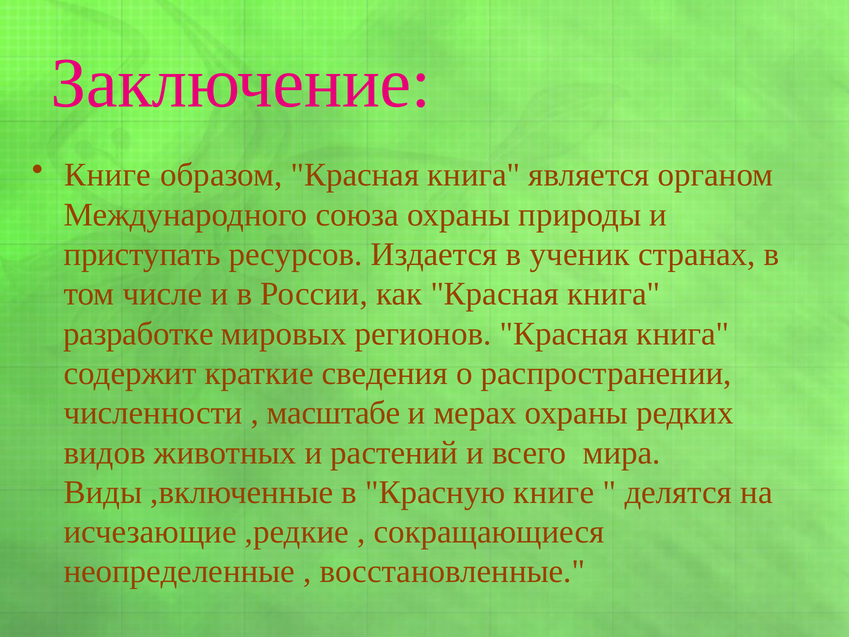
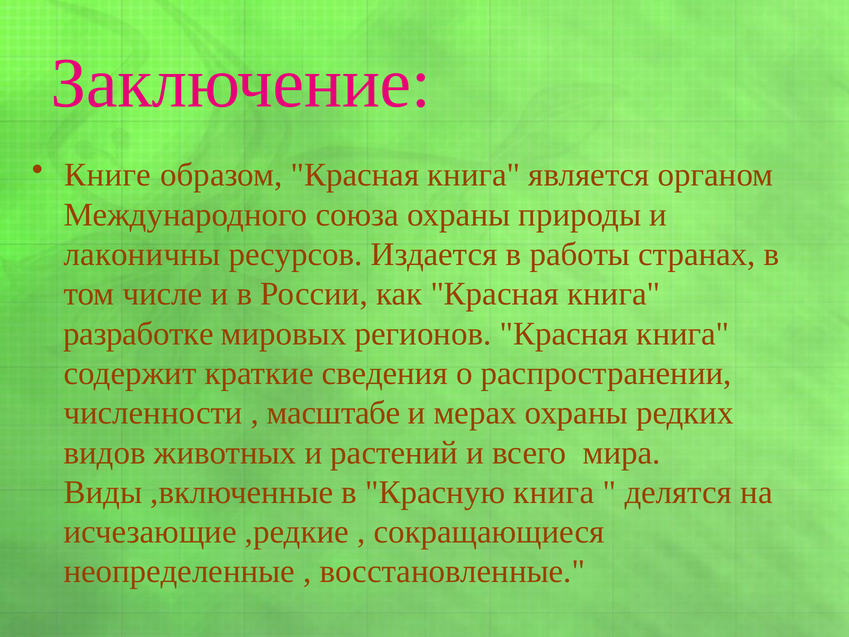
приступать: приступать -> лаконичны
ученик: ученик -> работы
Красную книге: книге -> книга
